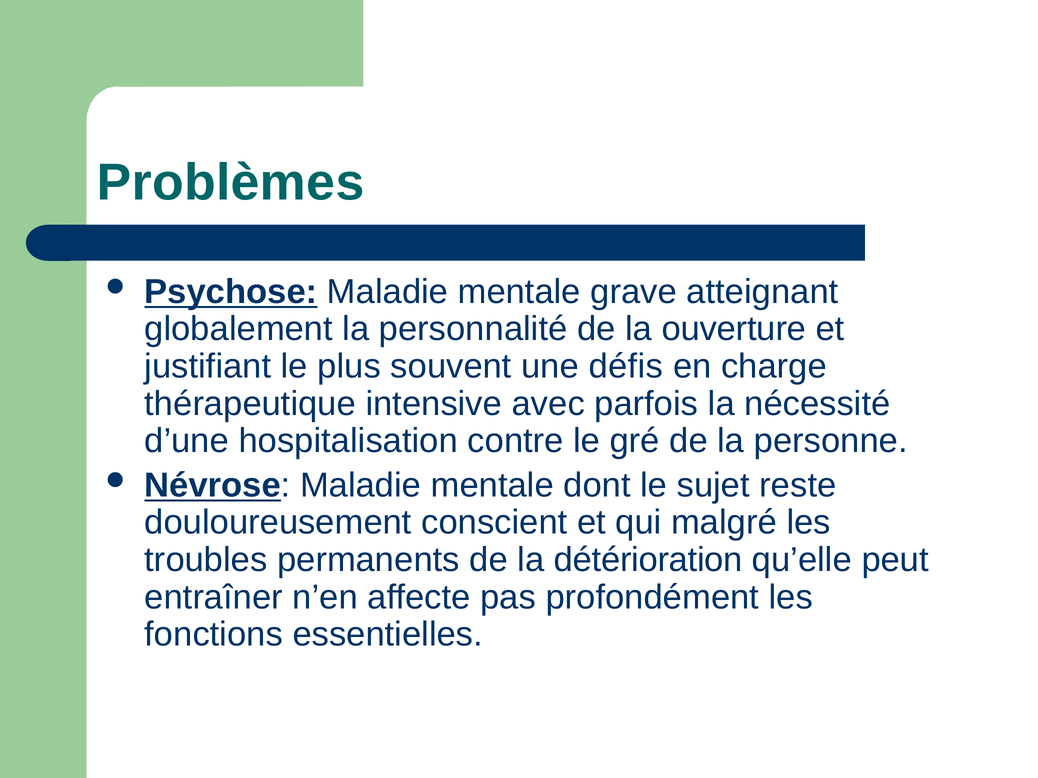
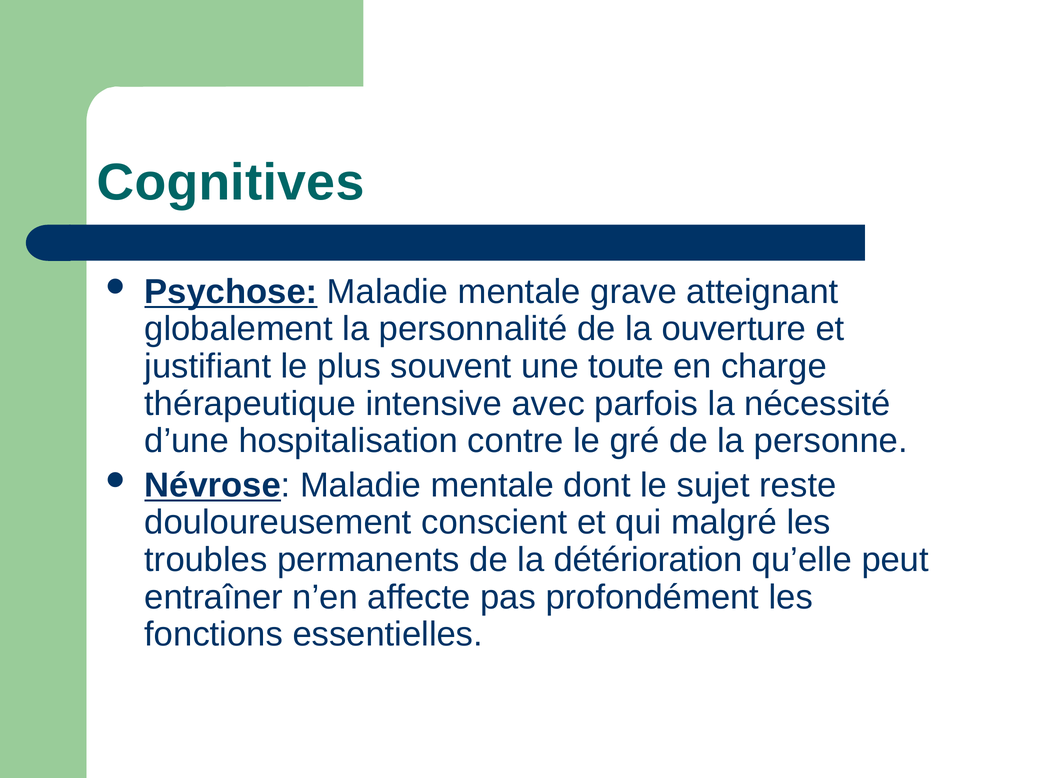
Problèmes: Problèmes -> Cognitives
défis: défis -> toute
